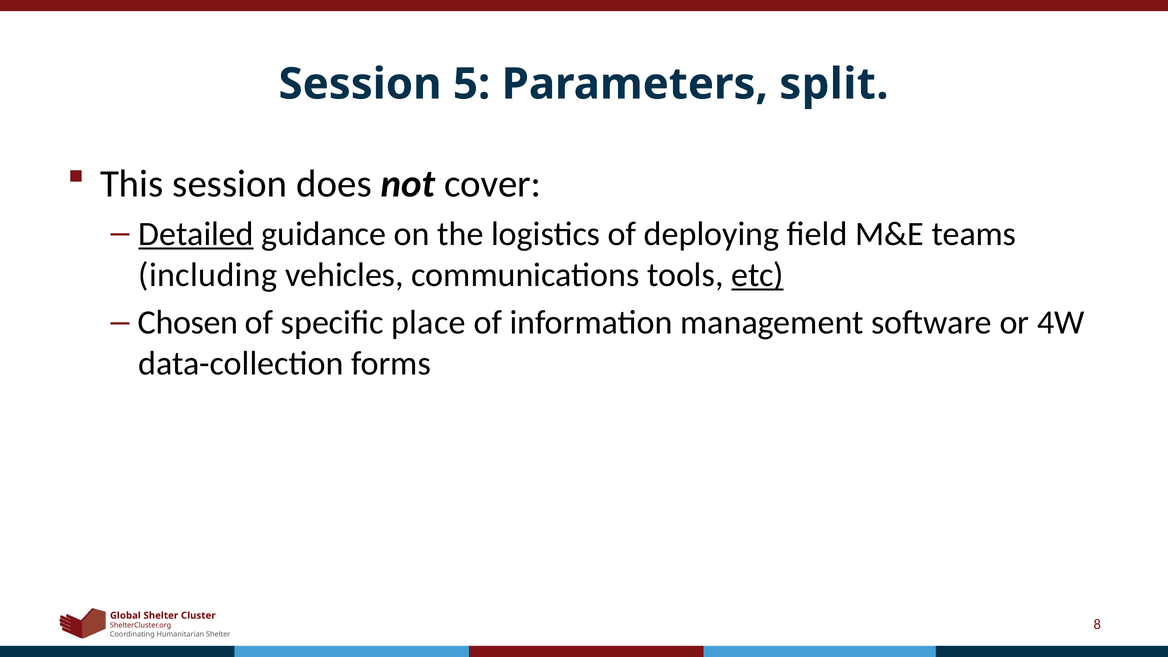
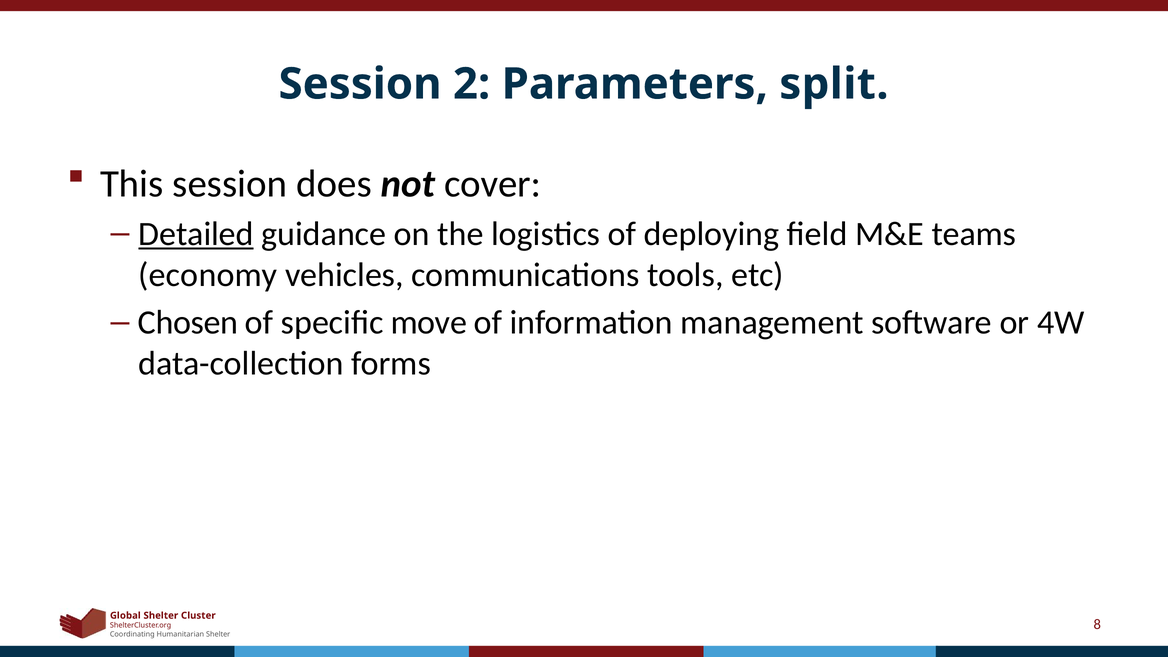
5: 5 -> 2
including: including -> economy
etc underline: present -> none
place: place -> move
